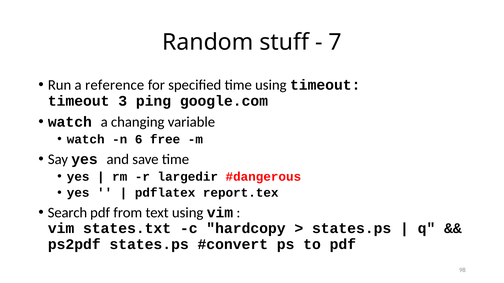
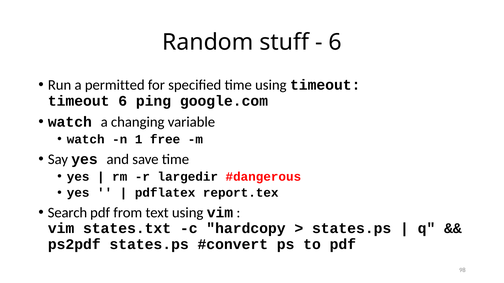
7 at (335, 42): 7 -> 6
reference: reference -> permitted
timeout 3: 3 -> 6
6: 6 -> 1
